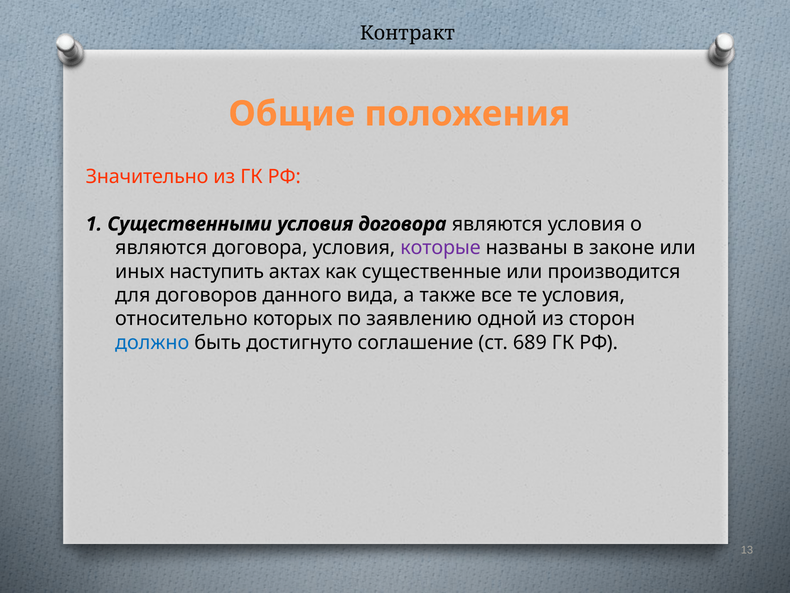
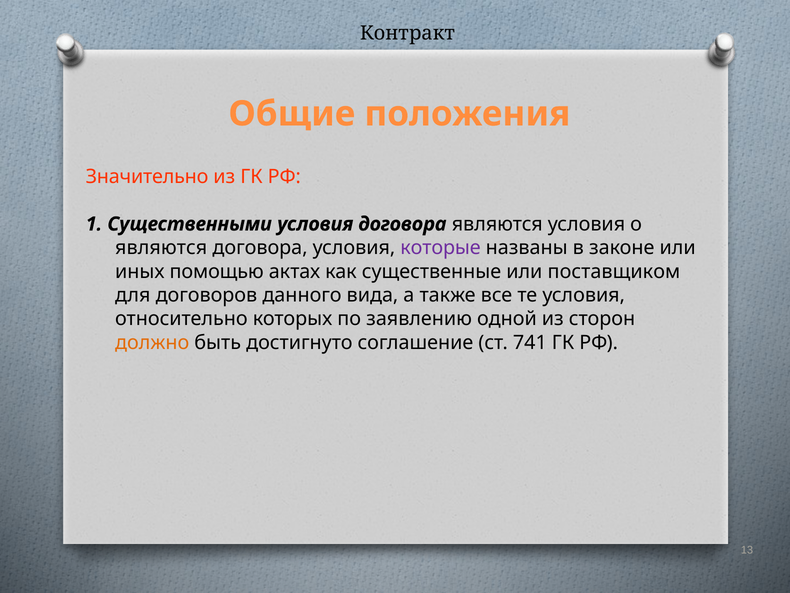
наступить: наступить -> помощью
производится: производится -> поставщиком
должно colour: blue -> orange
689: 689 -> 741
